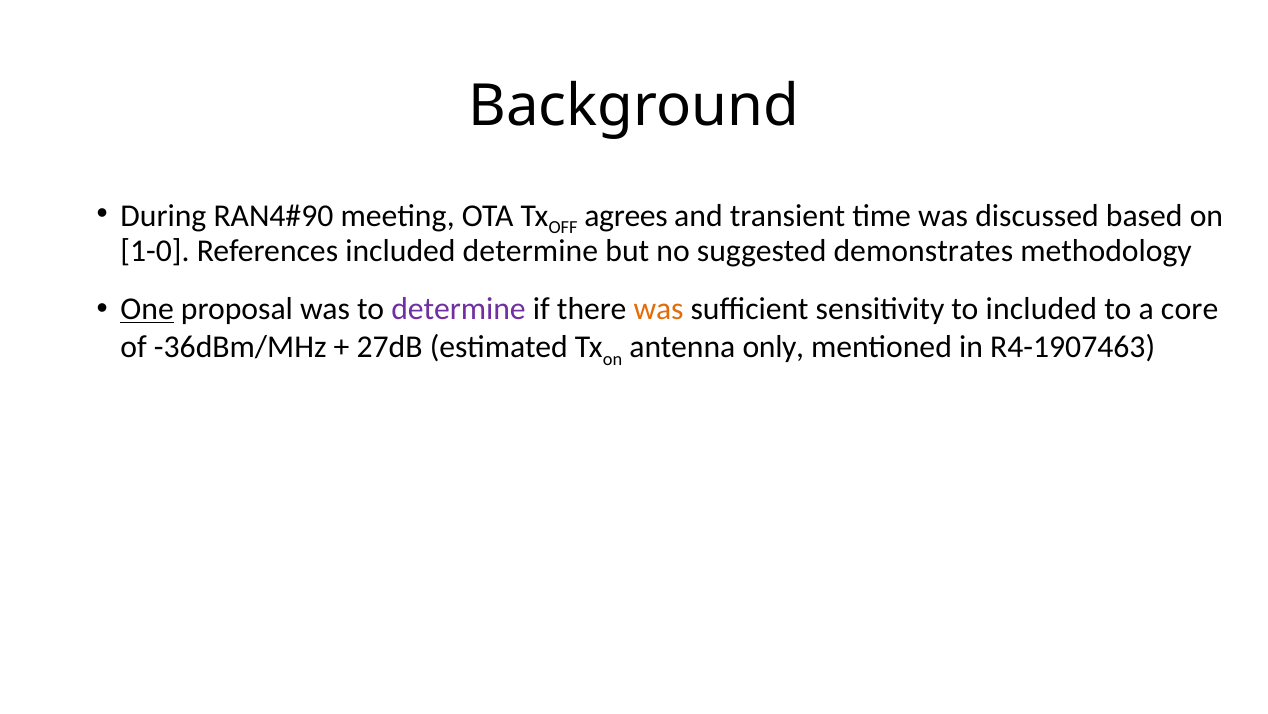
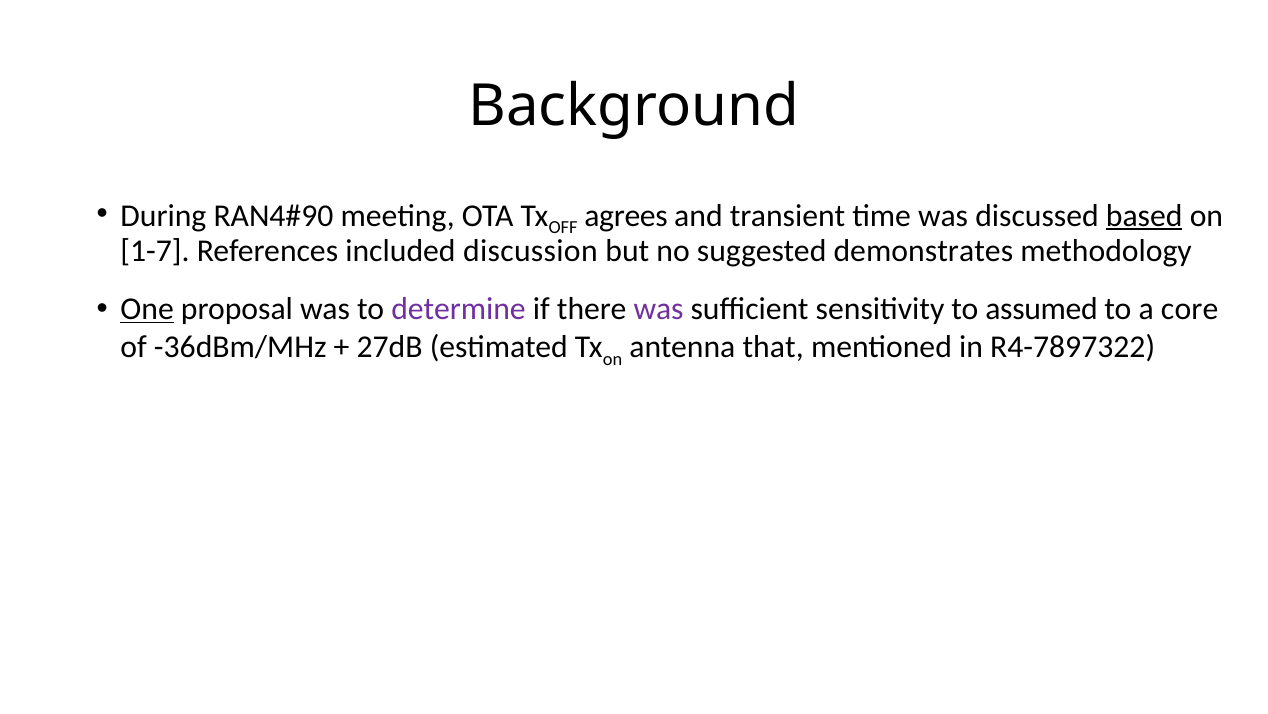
based underline: none -> present
1-0: 1-0 -> 1-7
included determine: determine -> discussion
was at (659, 308) colour: orange -> purple
to included: included -> assumed
only: only -> that
R4-1907463: R4-1907463 -> R4-7897322
